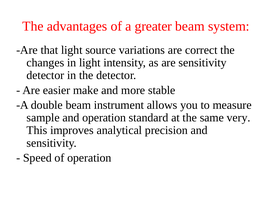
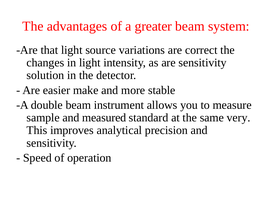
detector at (45, 75): detector -> solution
and operation: operation -> measured
